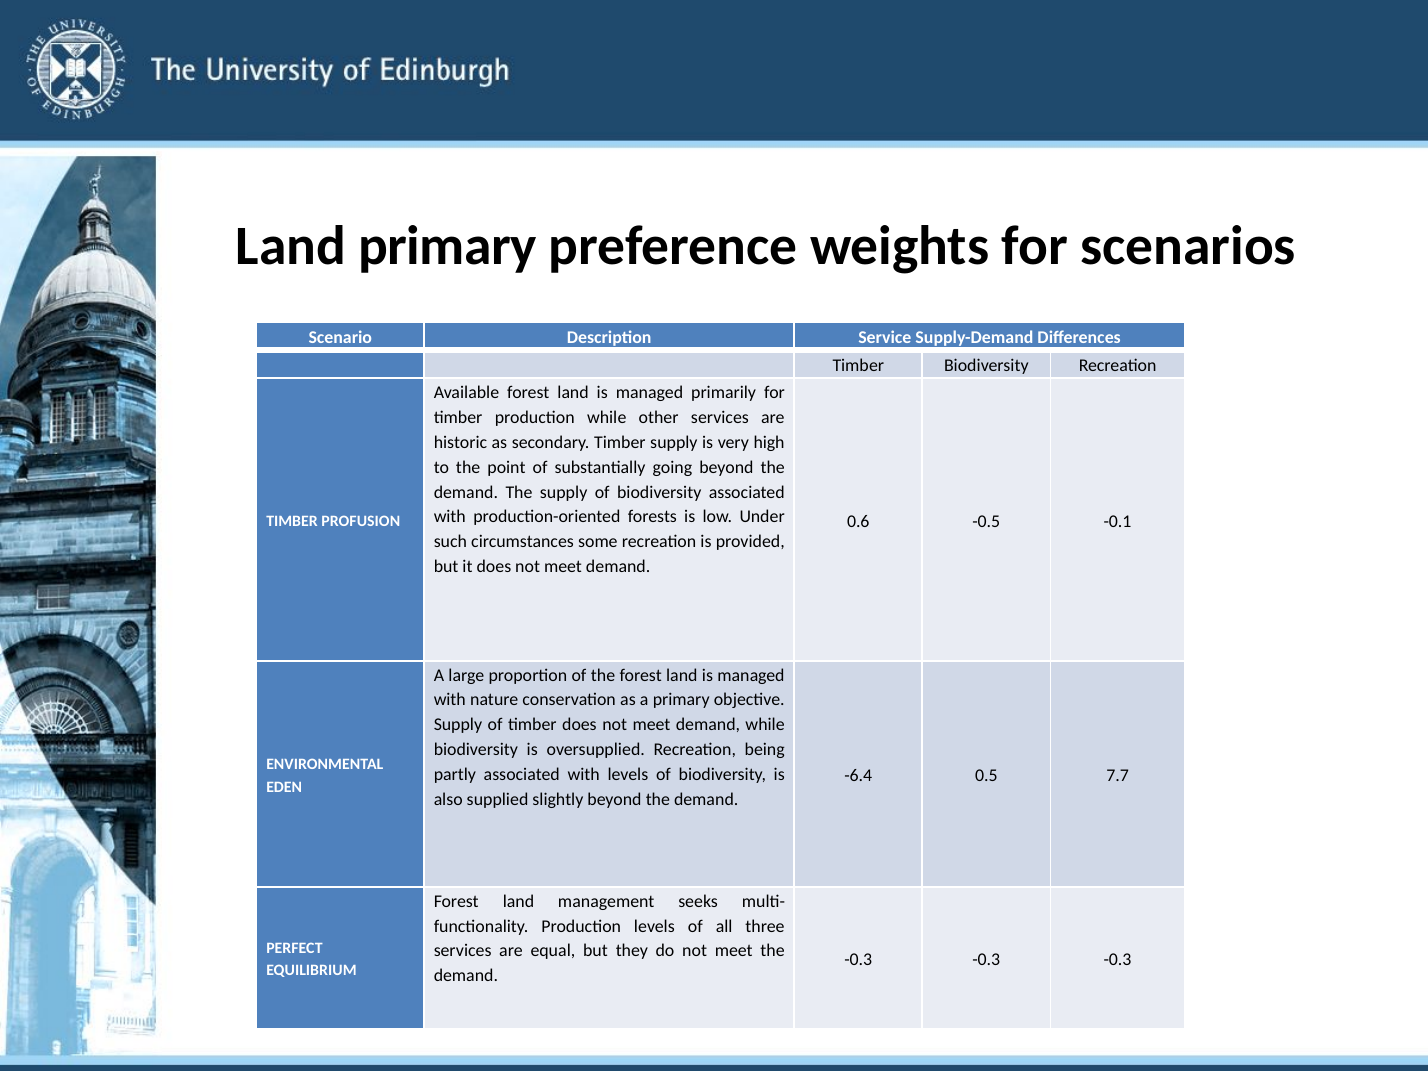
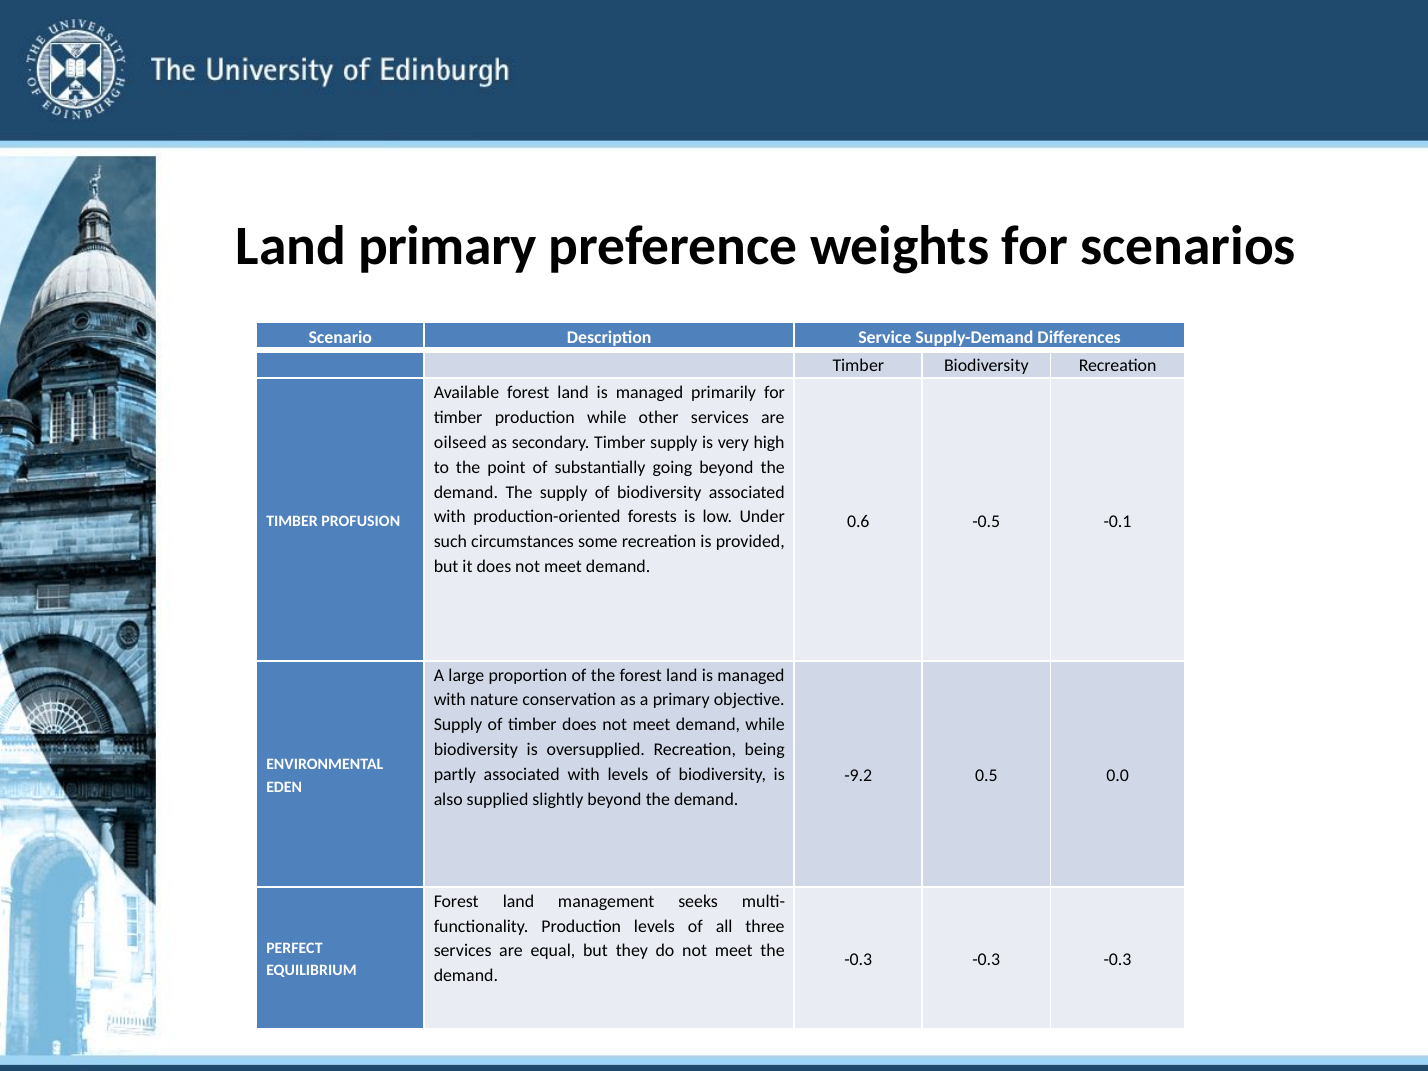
historic: historic -> oilseed
-6.4: -6.4 -> -9.2
7.7: 7.7 -> 0.0
